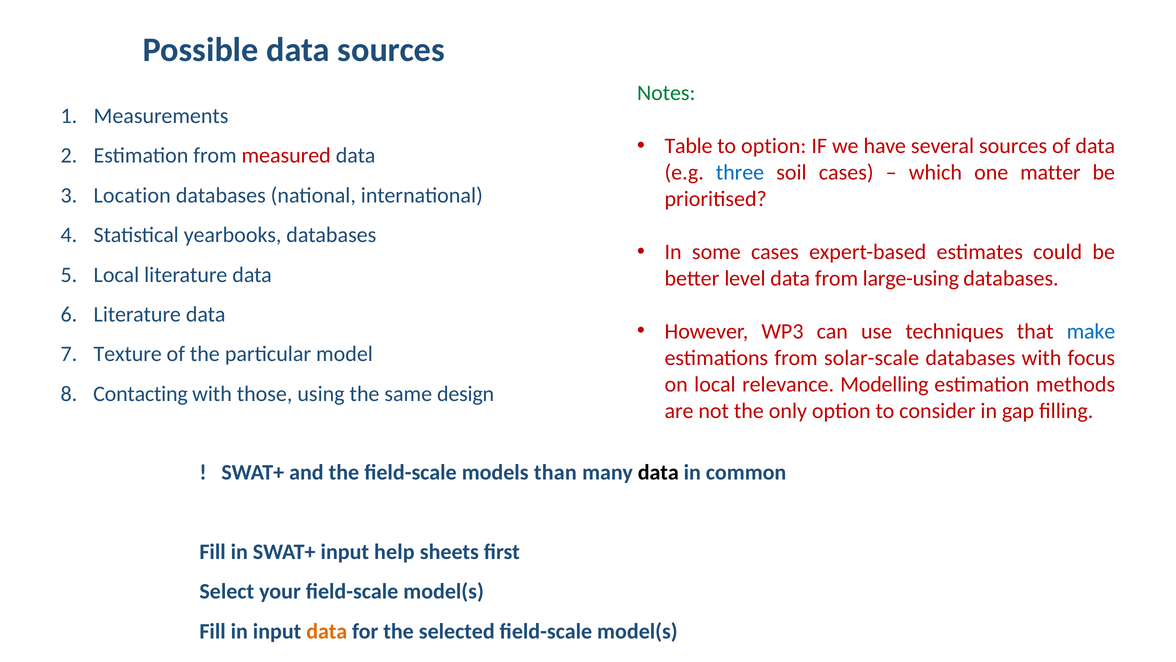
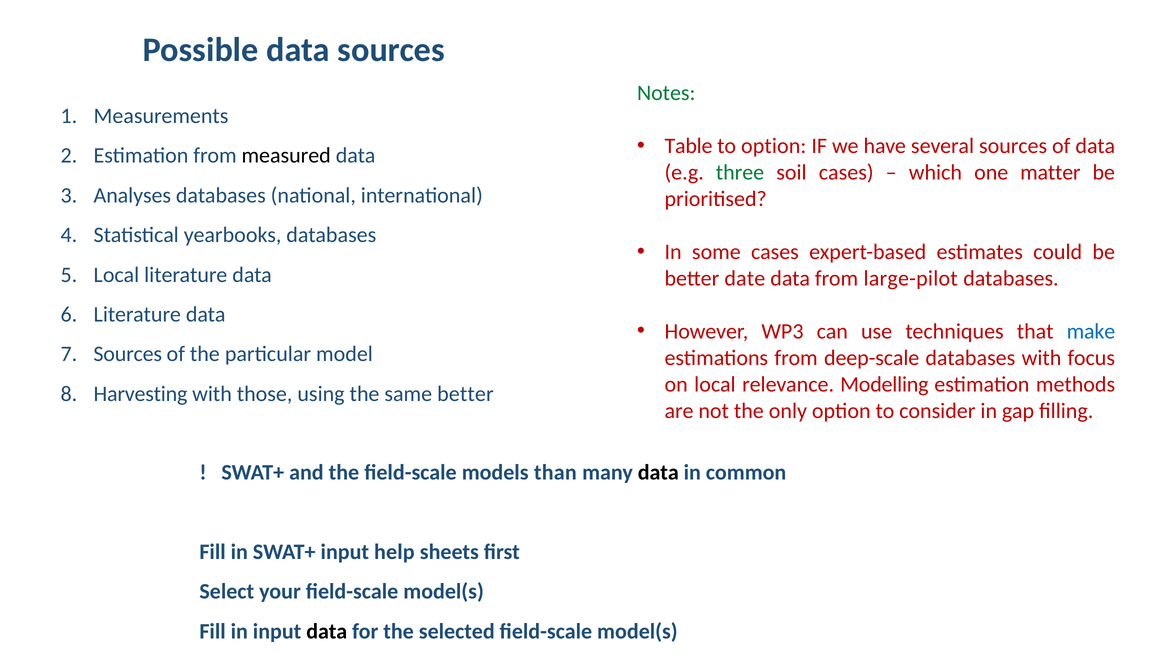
measured colour: red -> black
three colour: blue -> green
Location: Location -> Analyses
level: level -> date
large-using: large-using -> large-pilot
Texture at (128, 354): Texture -> Sources
solar-scale: solar-scale -> deep-scale
Contacting: Contacting -> Harvesting
same design: design -> better
data at (327, 631) colour: orange -> black
